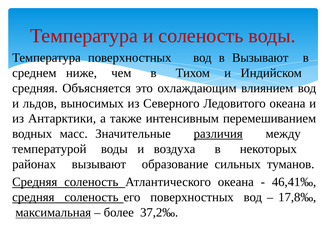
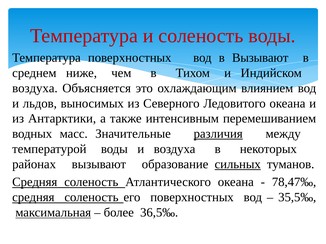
средняя at (35, 88): средняя -> воздуха
сильных underline: none -> present
46,41‰: 46,41‰ -> 78,47‰
17,8‰: 17,8‰ -> 35,5‰
37,2‰: 37,2‰ -> 36,5‰
